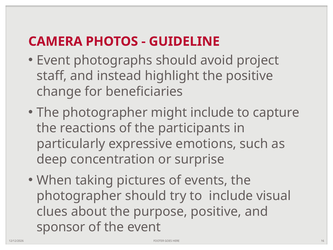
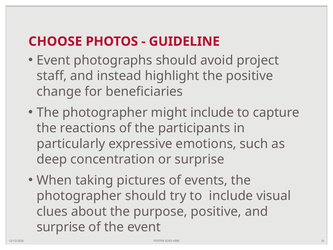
CAMERA: CAMERA -> CHOOSE
sponsor at (61, 227): sponsor -> surprise
